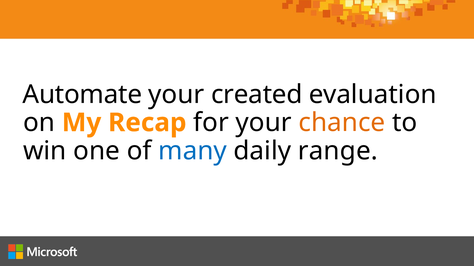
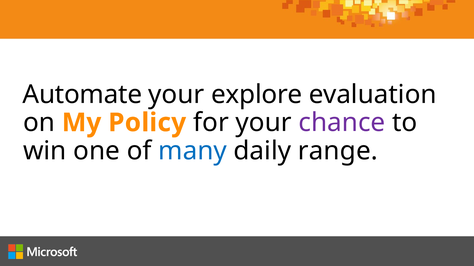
created: created -> explore
Recap: Recap -> Policy
chance colour: orange -> purple
